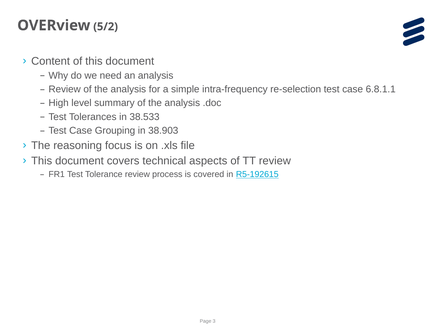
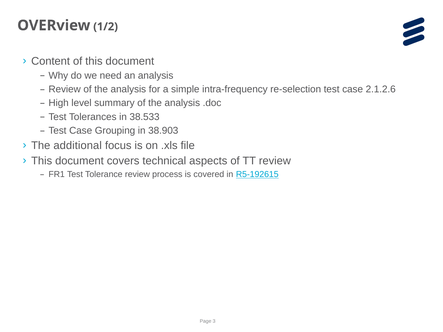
5/2: 5/2 -> 1/2
6.8.1.1: 6.8.1.1 -> 2.1.2.6
reasoning: reasoning -> additional
